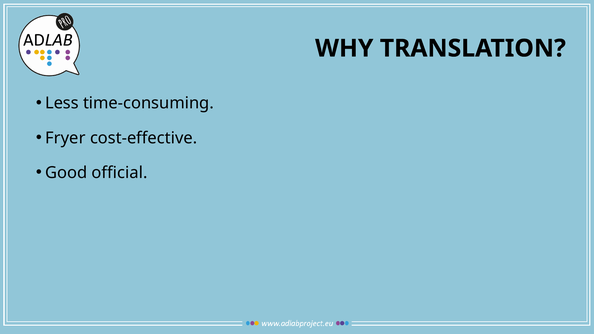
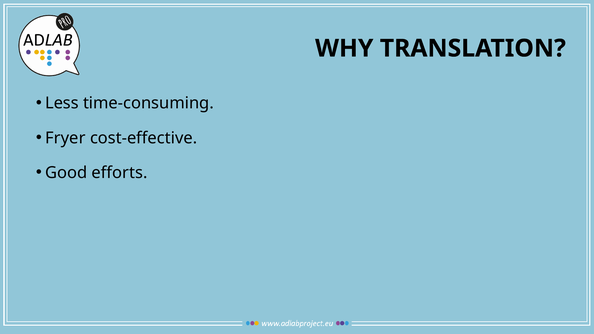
official: official -> efforts
